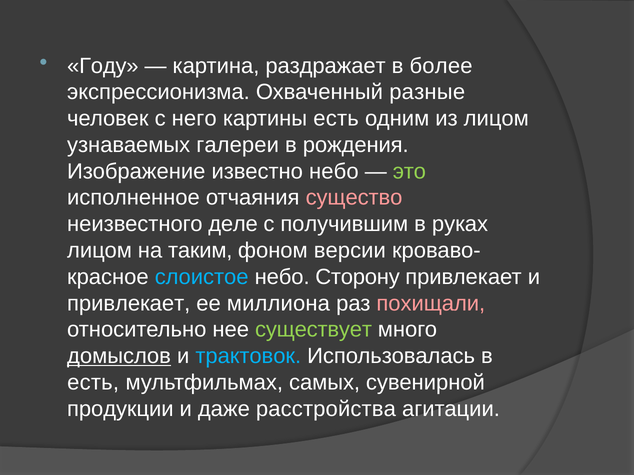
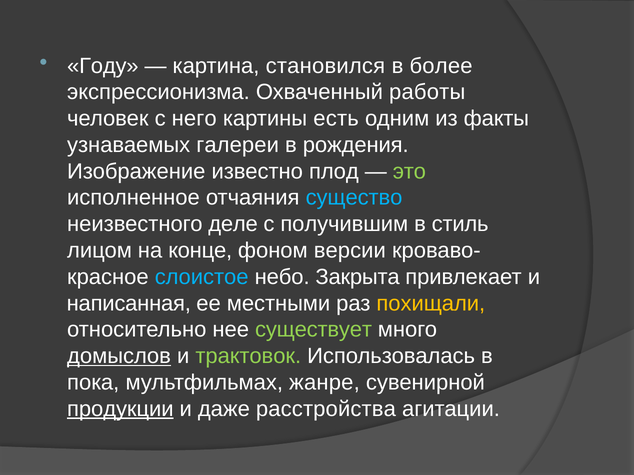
раздражает: раздражает -> становился
разные: разные -> работы
из лицом: лицом -> факты
известно небо: небо -> плод
существо colour: pink -> light blue
руках: руках -> стиль
таким: таким -> конце
Сторону: Сторону -> Закрыта
привлекает at (129, 304): привлекает -> написанная
миллиона: миллиона -> местными
похищали colour: pink -> yellow
трактовок colour: light blue -> light green
есть at (93, 383): есть -> пока
самых: самых -> жанре
продукции underline: none -> present
